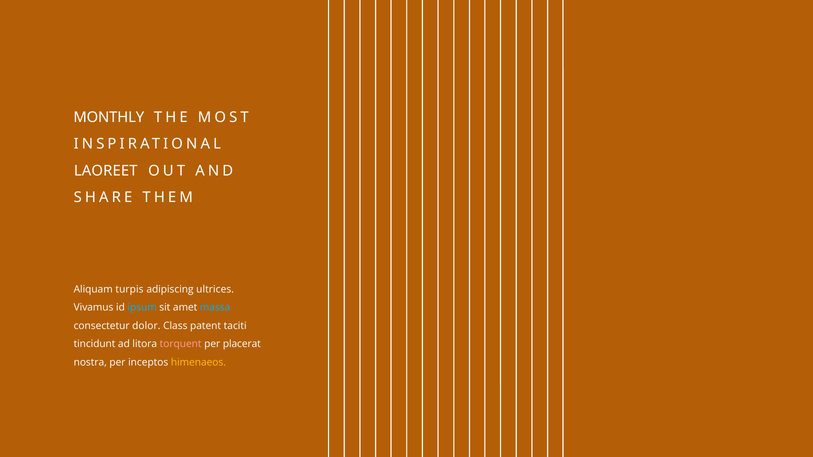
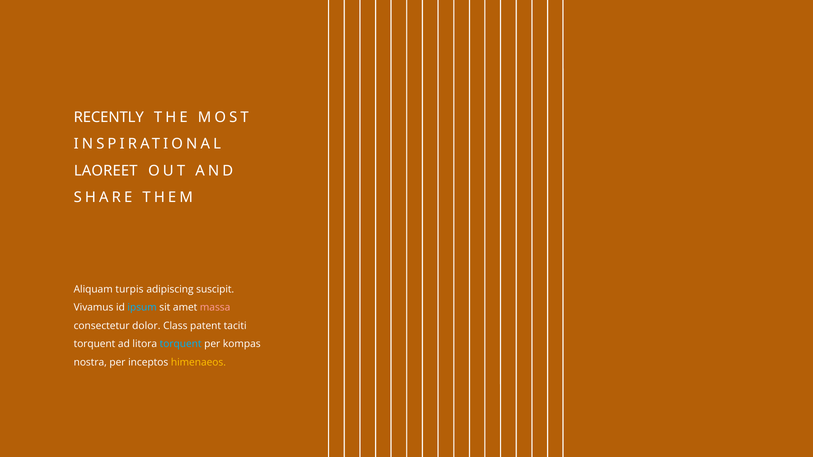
MONTHLY: MONTHLY -> RECENTLY
ultrices: ultrices -> suscipit
massa colour: light blue -> pink
tincidunt at (95, 344): tincidunt -> torquent
torquent at (181, 344) colour: pink -> light blue
placerat: placerat -> kompas
